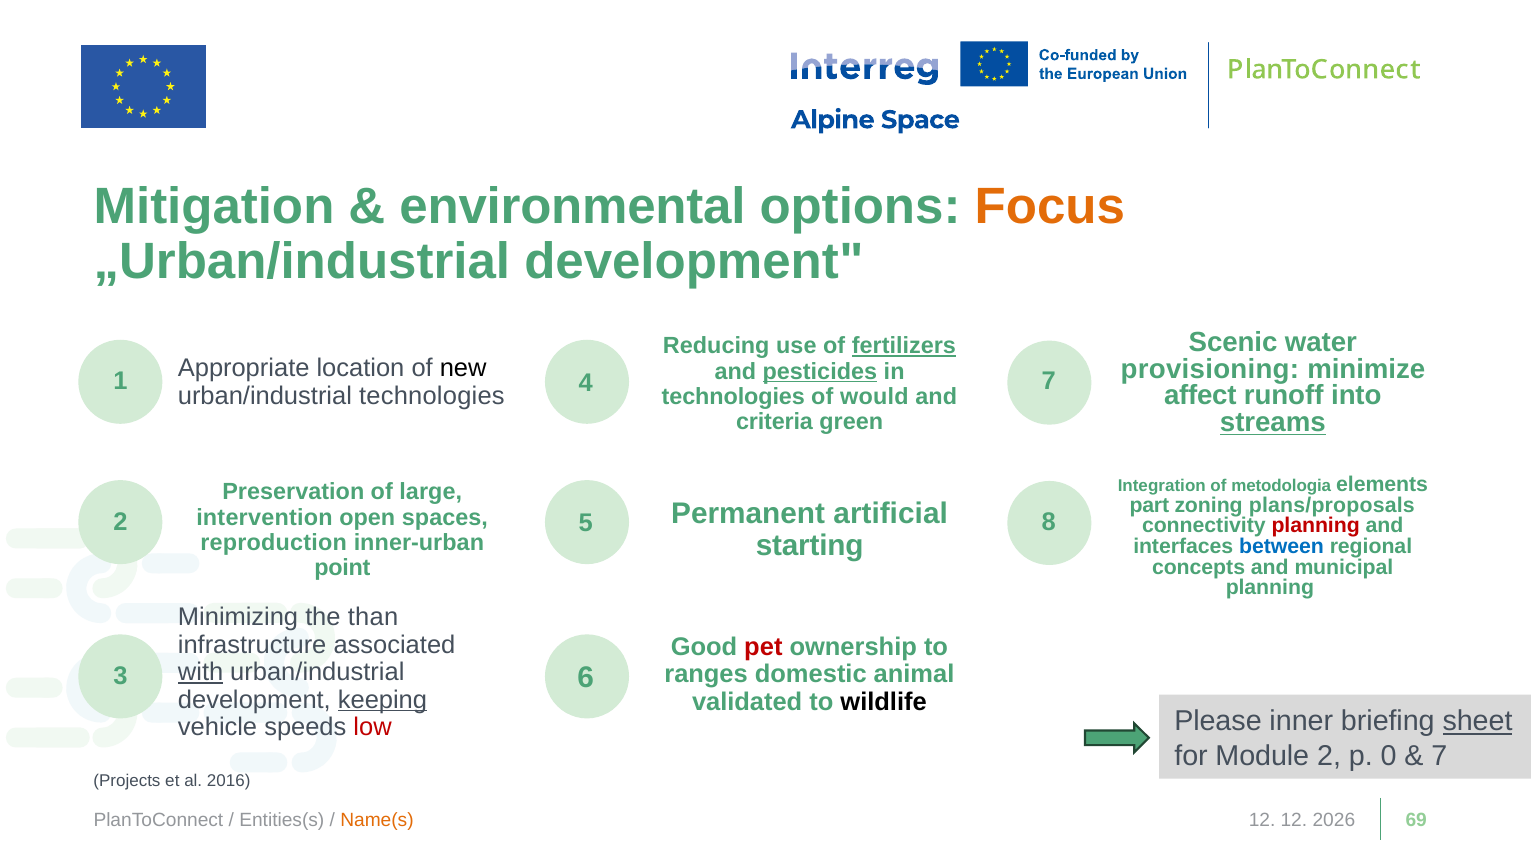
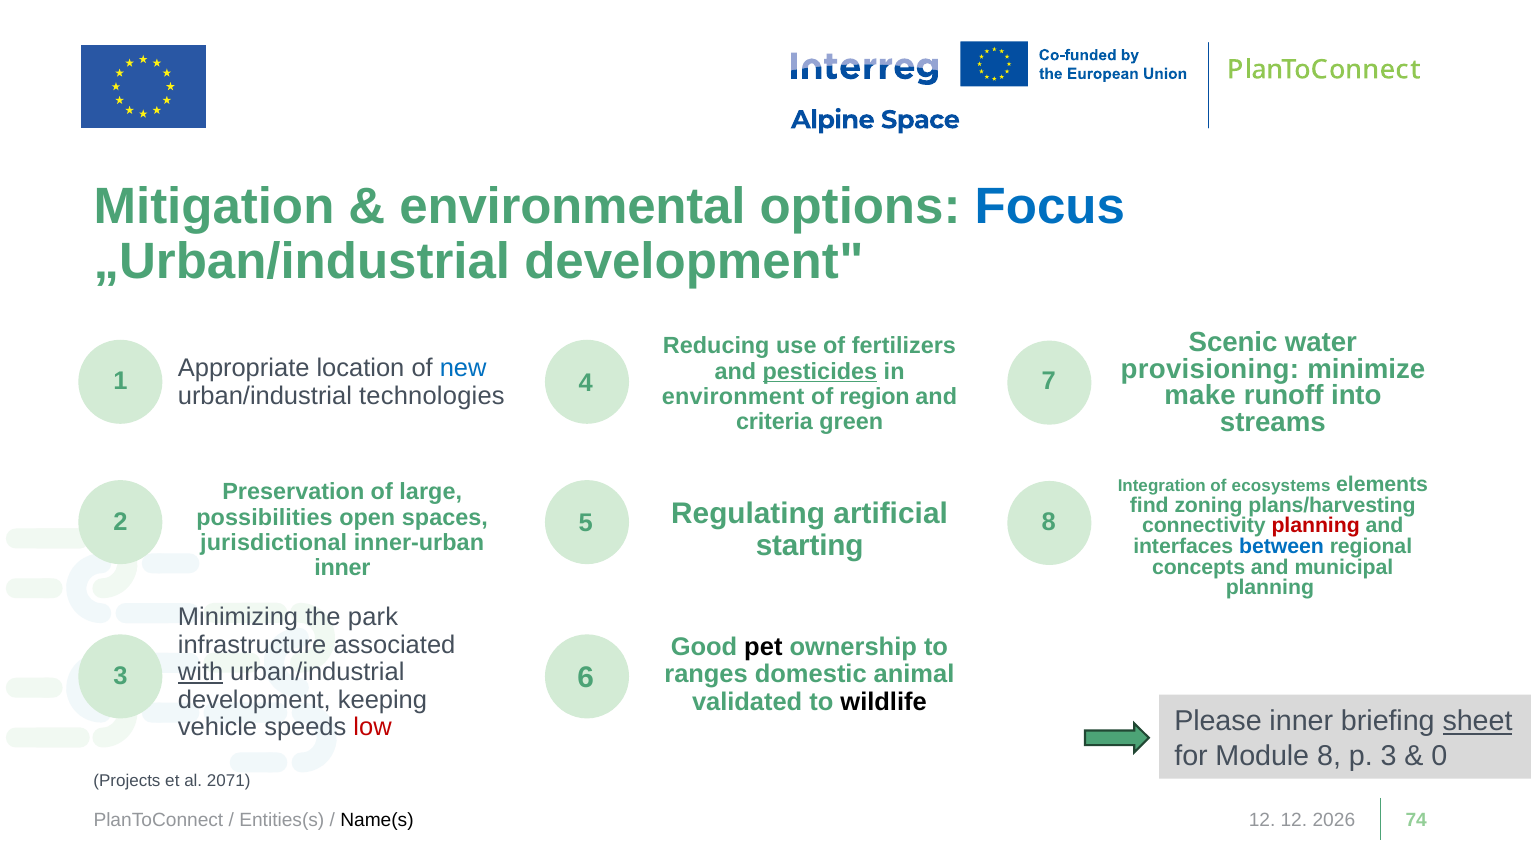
Focus colour: orange -> blue
fertilizers underline: present -> none
new colour: black -> blue
affect: affect -> make
technologies at (733, 397): technologies -> environment
would: would -> region
streams underline: present -> none
metodologia: metodologia -> ecosystems
part: part -> find
plans/proposals: plans/proposals -> plans/harvesting
Permanent: Permanent -> Regulating
intervention: intervention -> possibilities
reproduction: reproduction -> jurisdictional
point at (342, 568): point -> inner
than: than -> park
pet colour: red -> black
keeping underline: present -> none
Module 2: 2 -> 8
p 0: 0 -> 3
7 at (1439, 756): 7 -> 0
2016: 2016 -> 2071
Name(s colour: orange -> black
69: 69 -> 74
